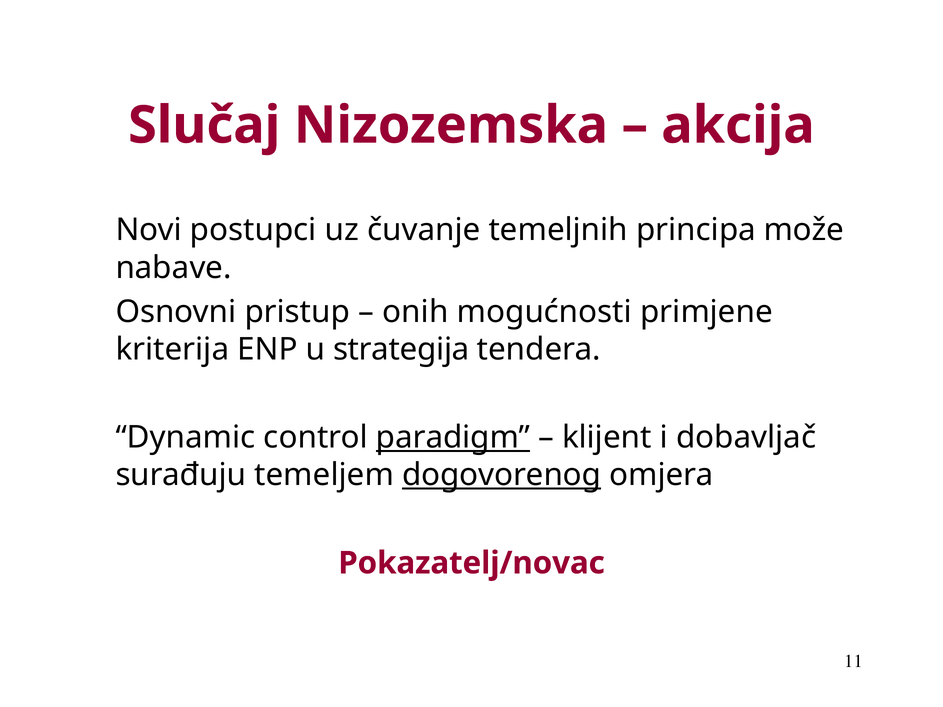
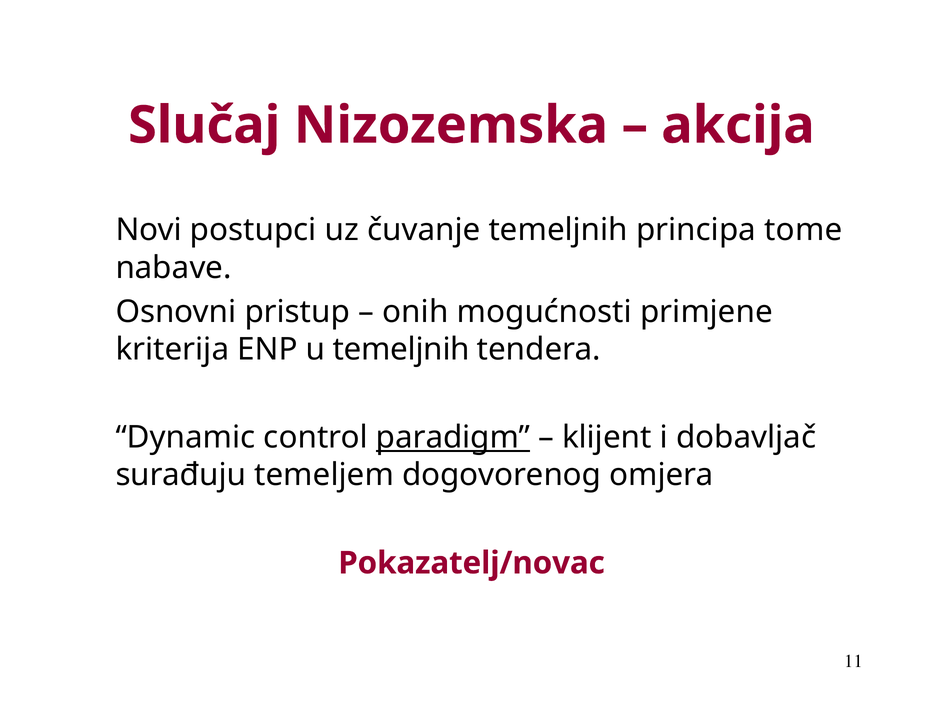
može: može -> tome
u strategija: strategija -> temeljnih
dogovorenog underline: present -> none
